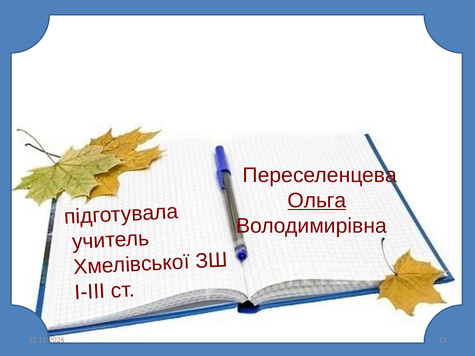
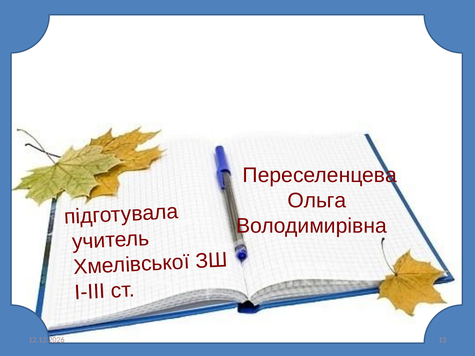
Ольга underline: present -> none
